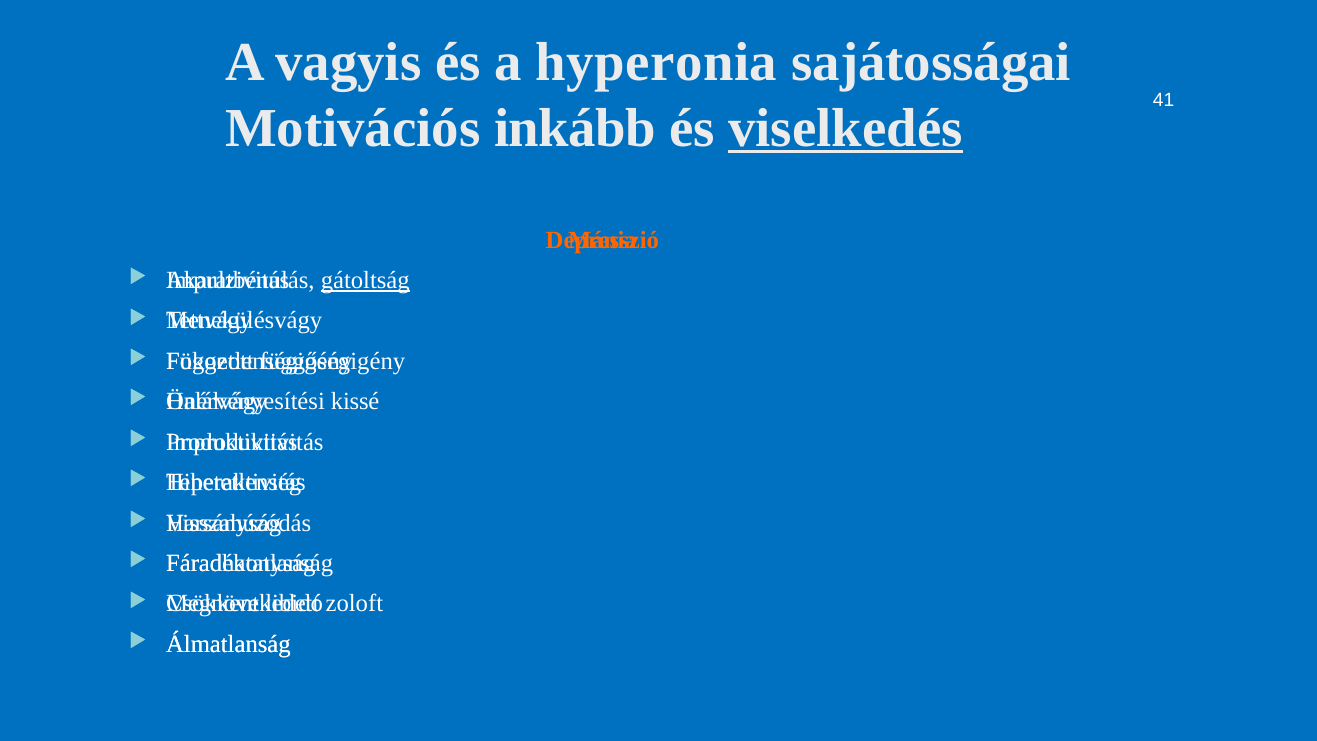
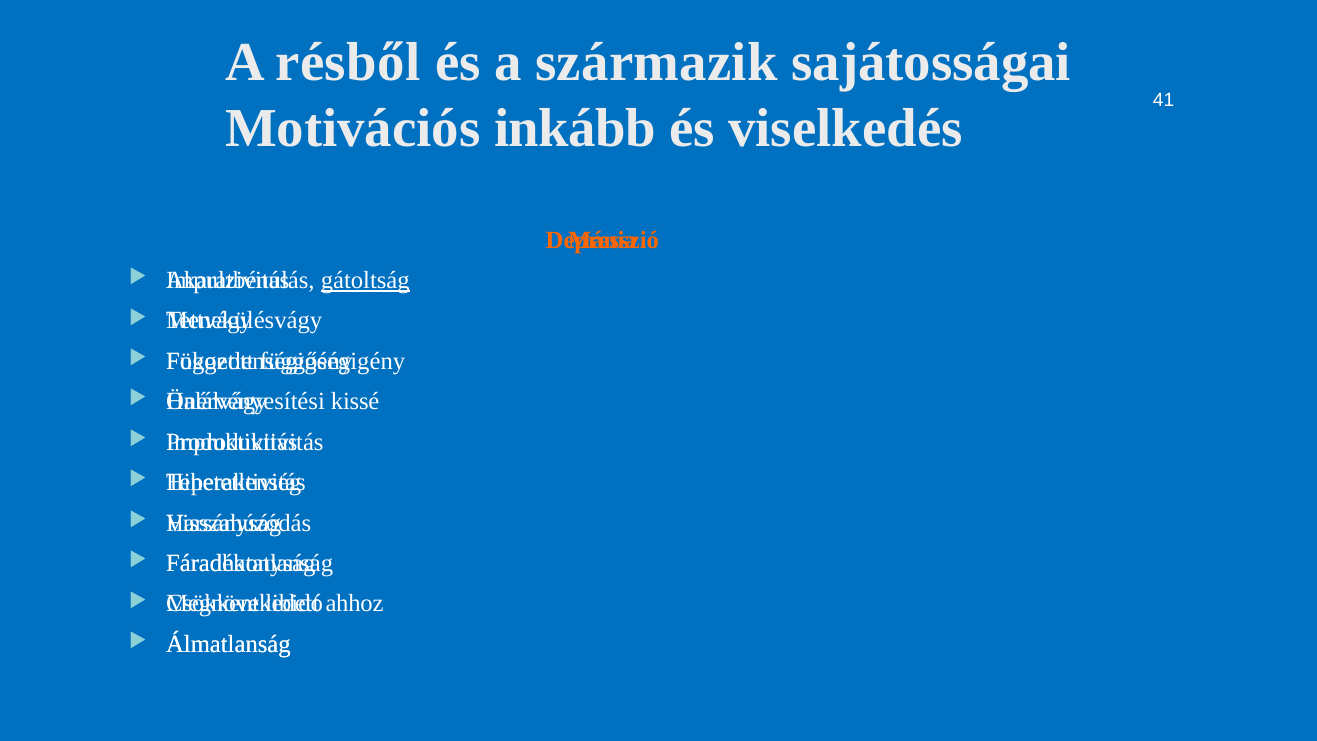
vagyis: vagyis -> résből
hyperonia: hyperonia -> származik
viselkedés underline: present -> none
zoloft: zoloft -> ahhoz
